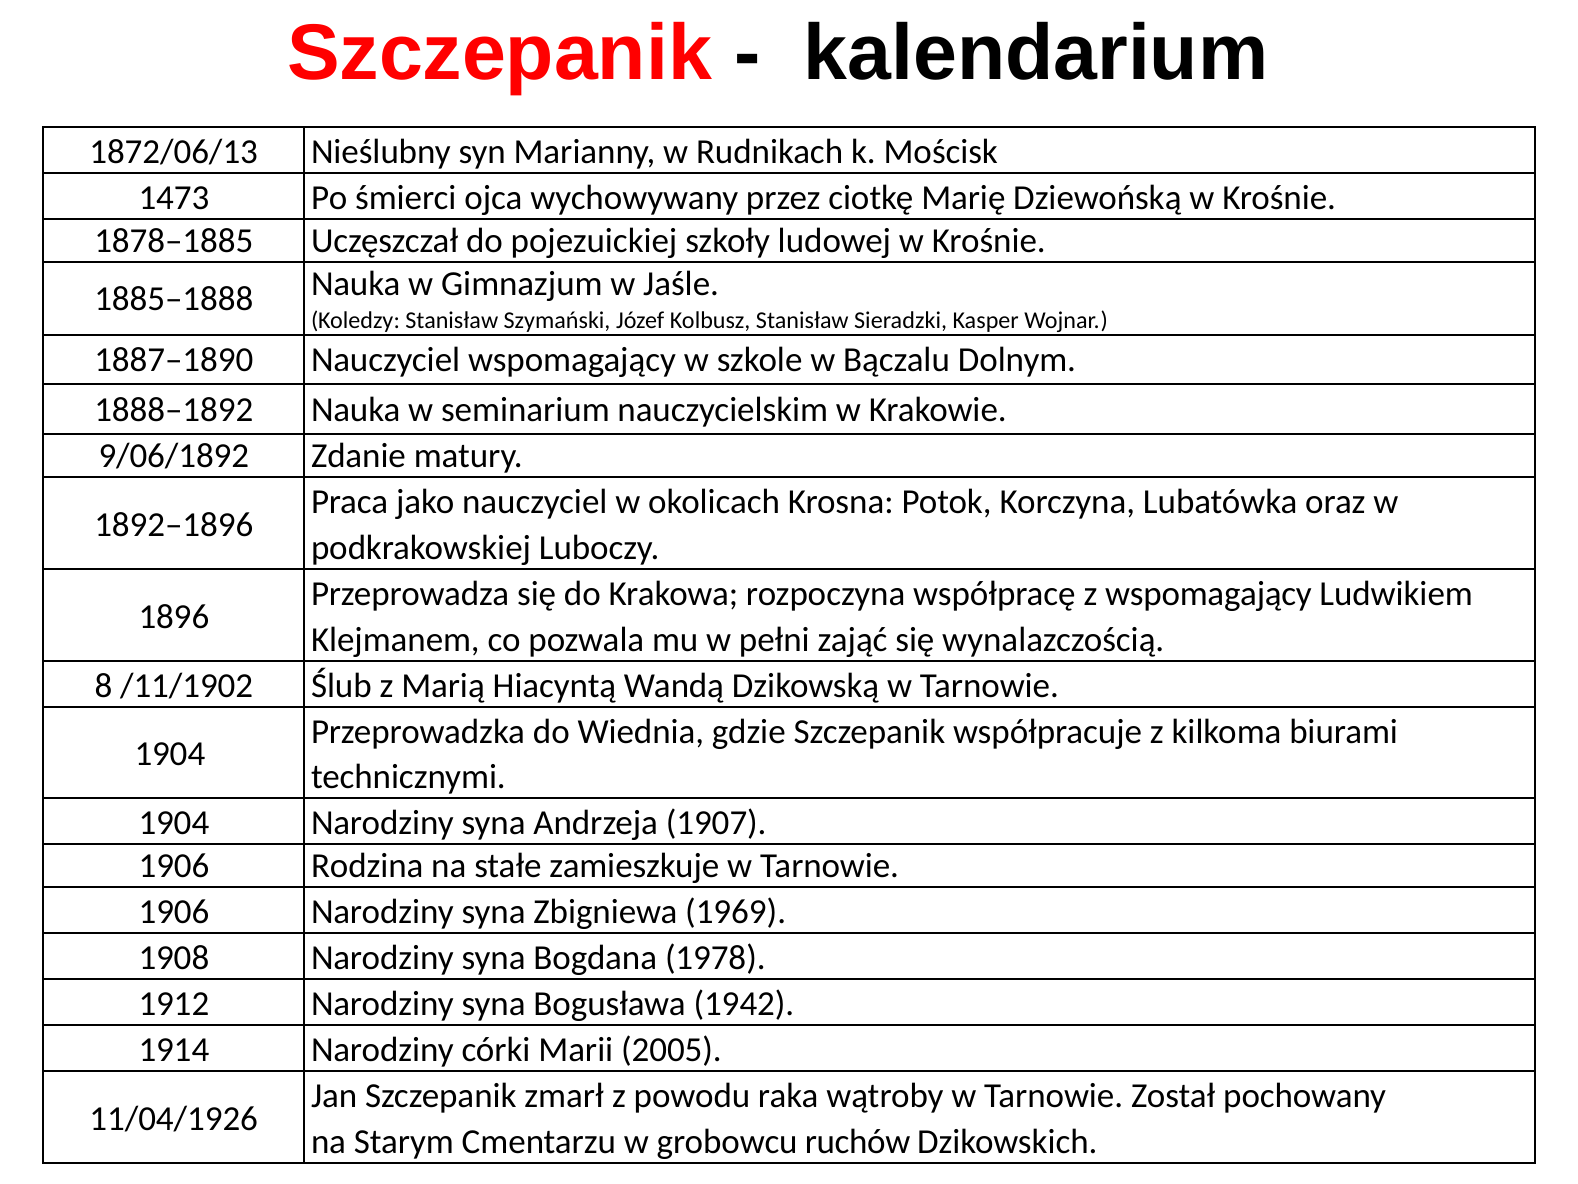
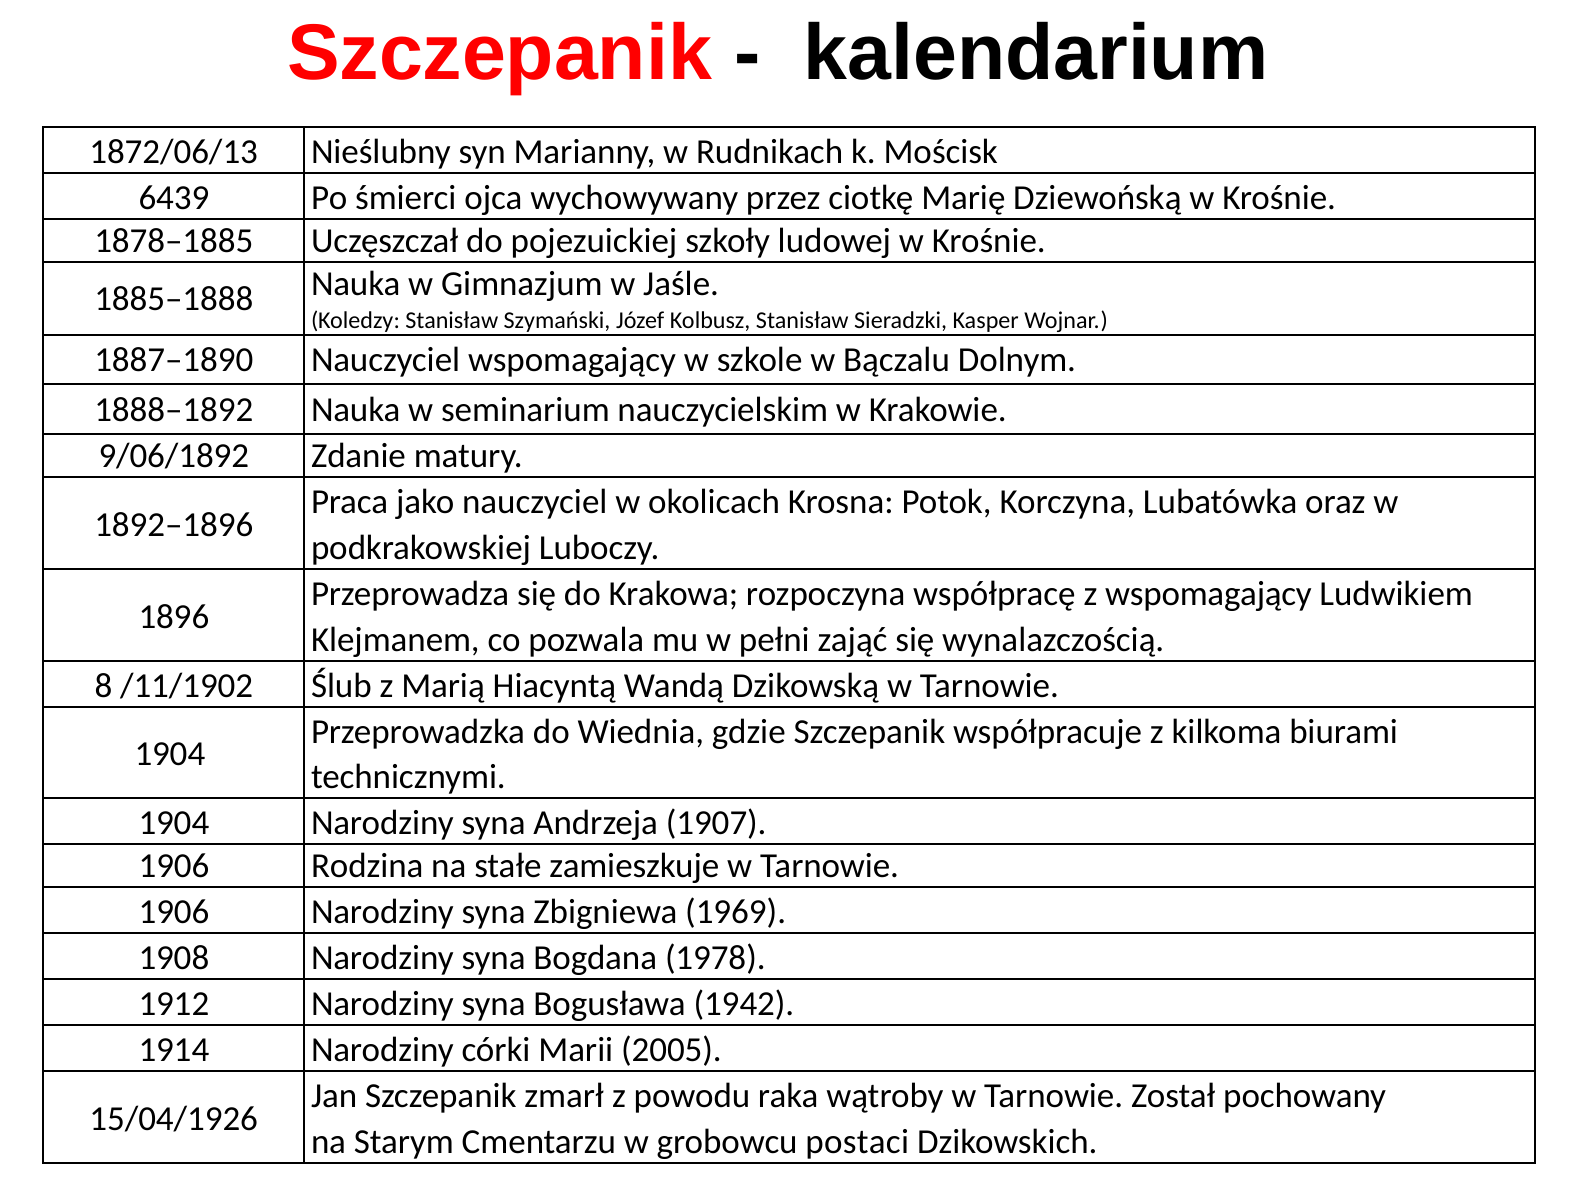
1473: 1473 -> 6439
11/04/1926: 11/04/1926 -> 15/04/1926
ruchów: ruchów -> postaci
